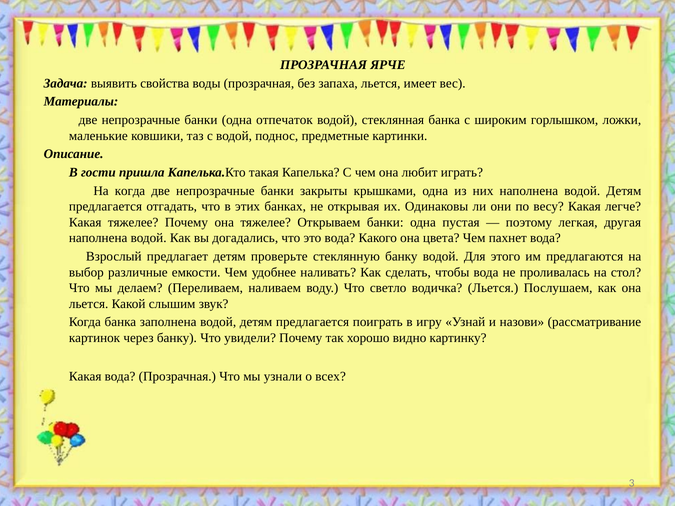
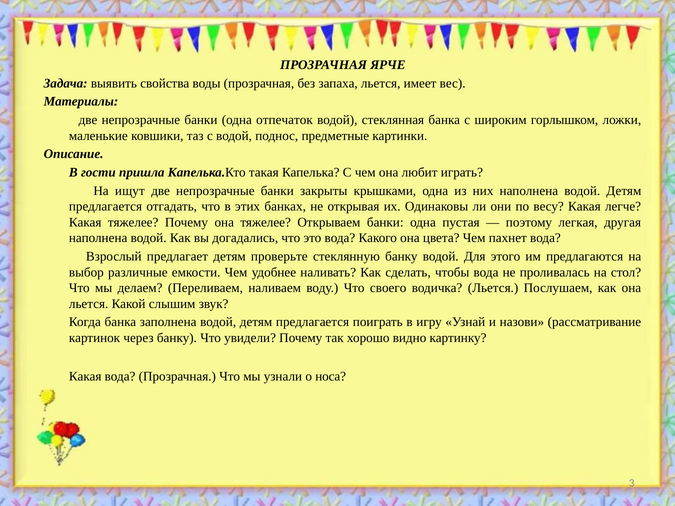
На когда: когда -> ищут
светло: светло -> своего
всех: всех -> носа
